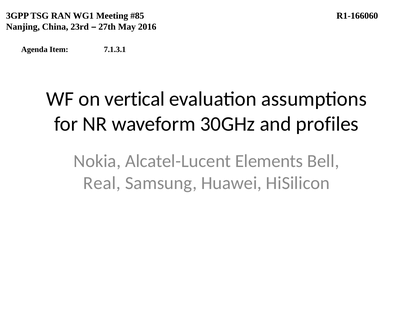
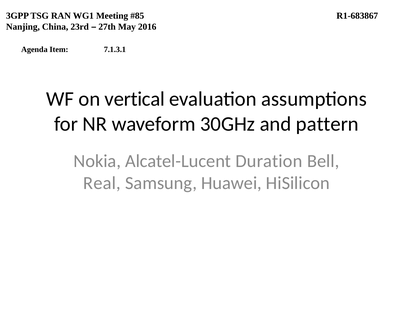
R1-166060: R1-166060 -> R1-683867
profiles: profiles -> pattern
Elements: Elements -> Duration
